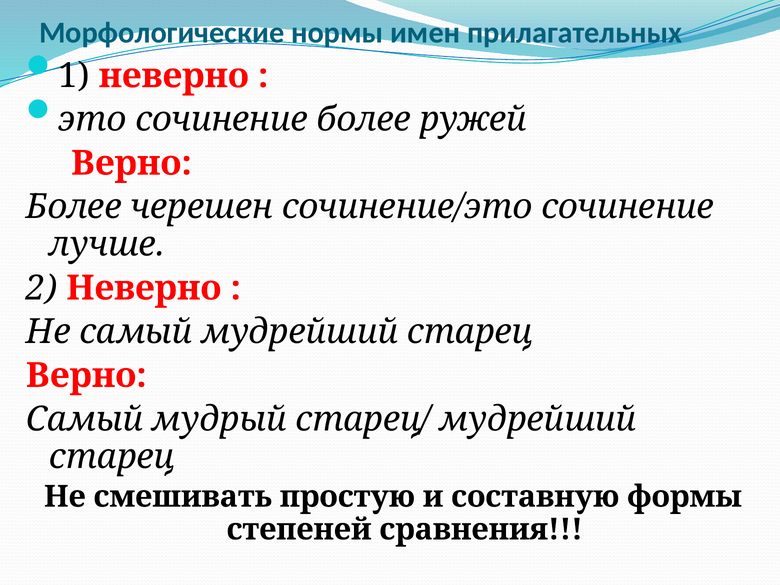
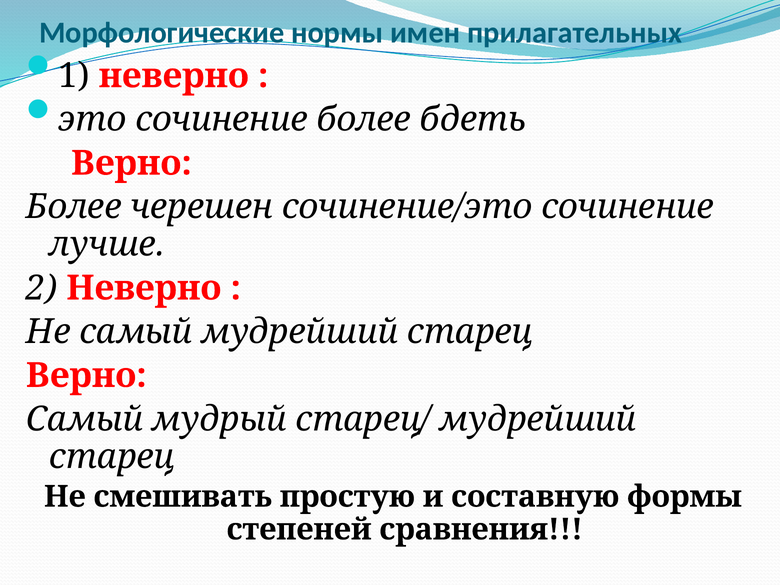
ружей: ружей -> бдеть
